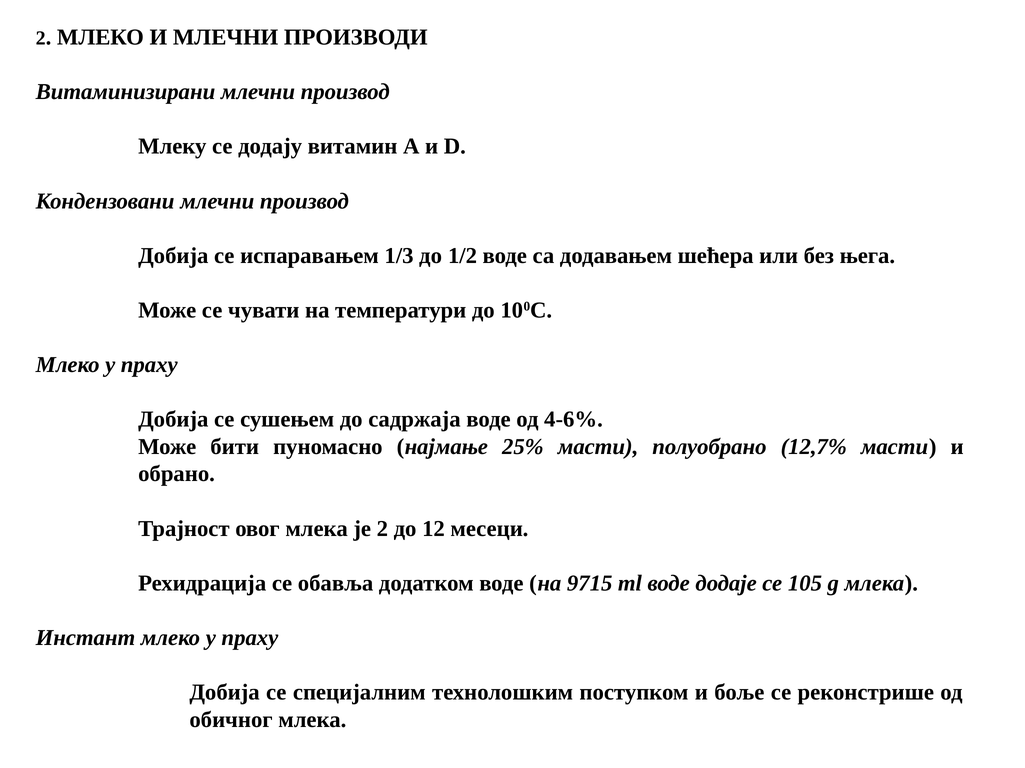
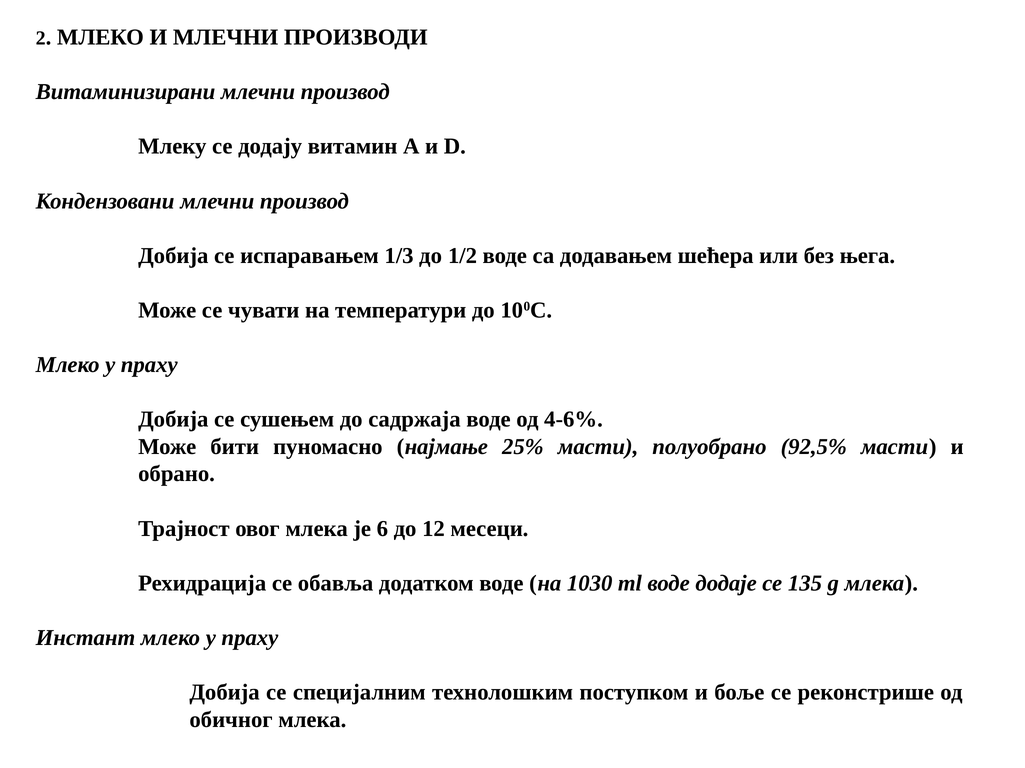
12,7%: 12,7% -> 92,5%
је 2: 2 -> 6
9715: 9715 -> 1030
105: 105 -> 135
